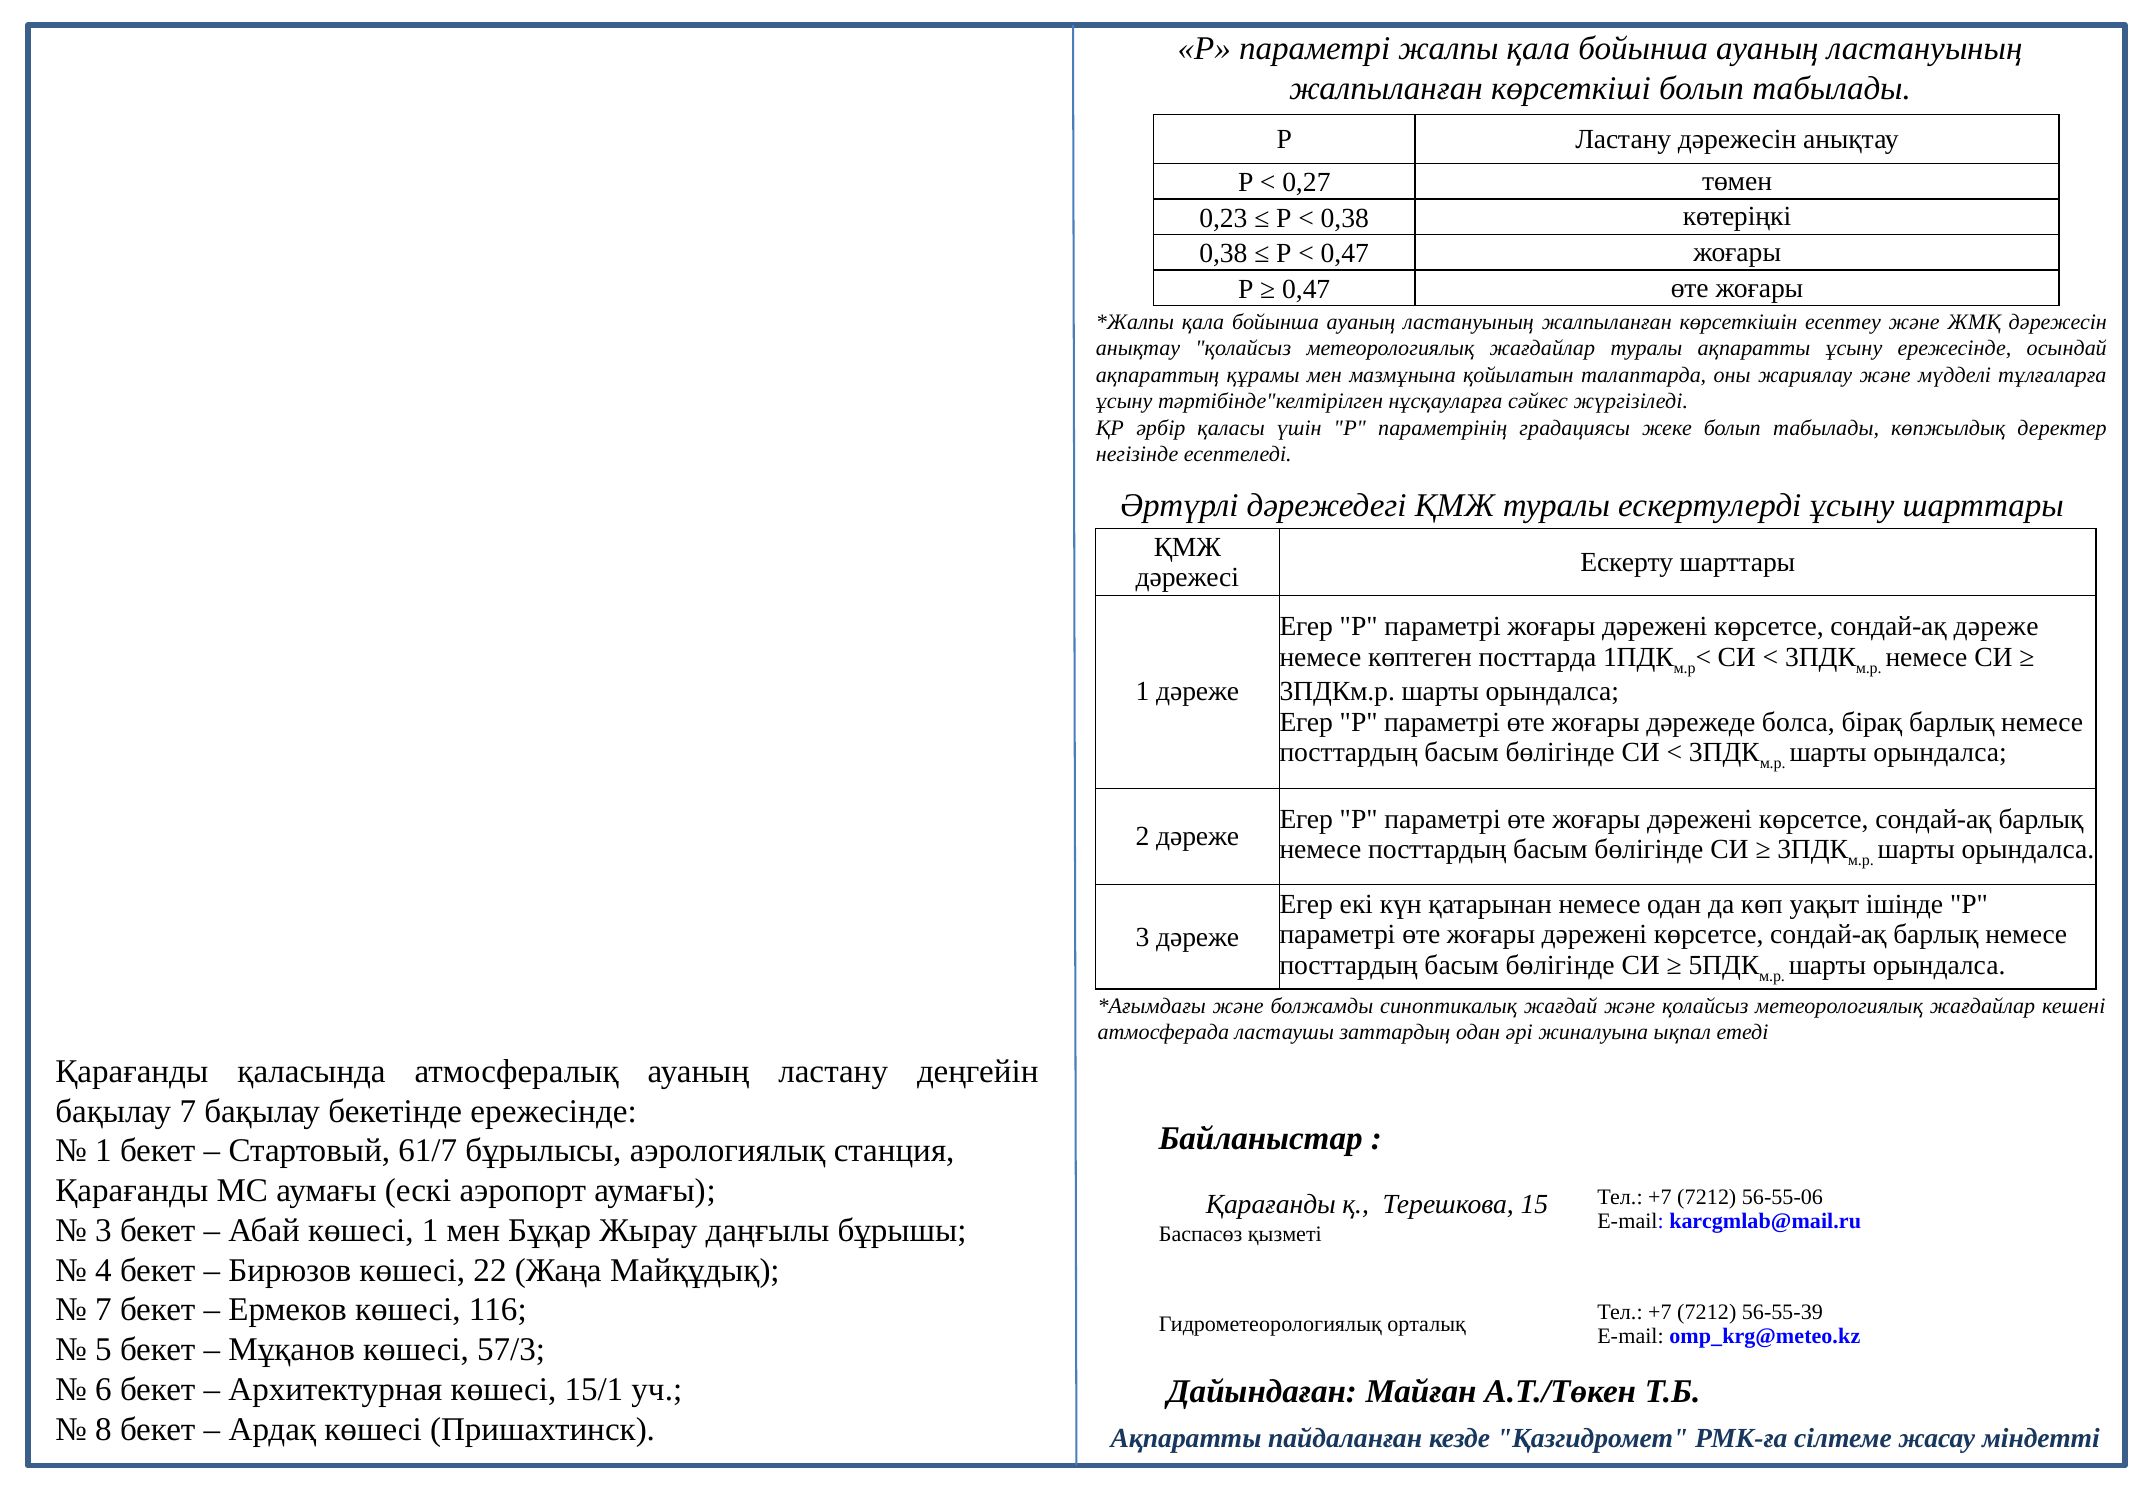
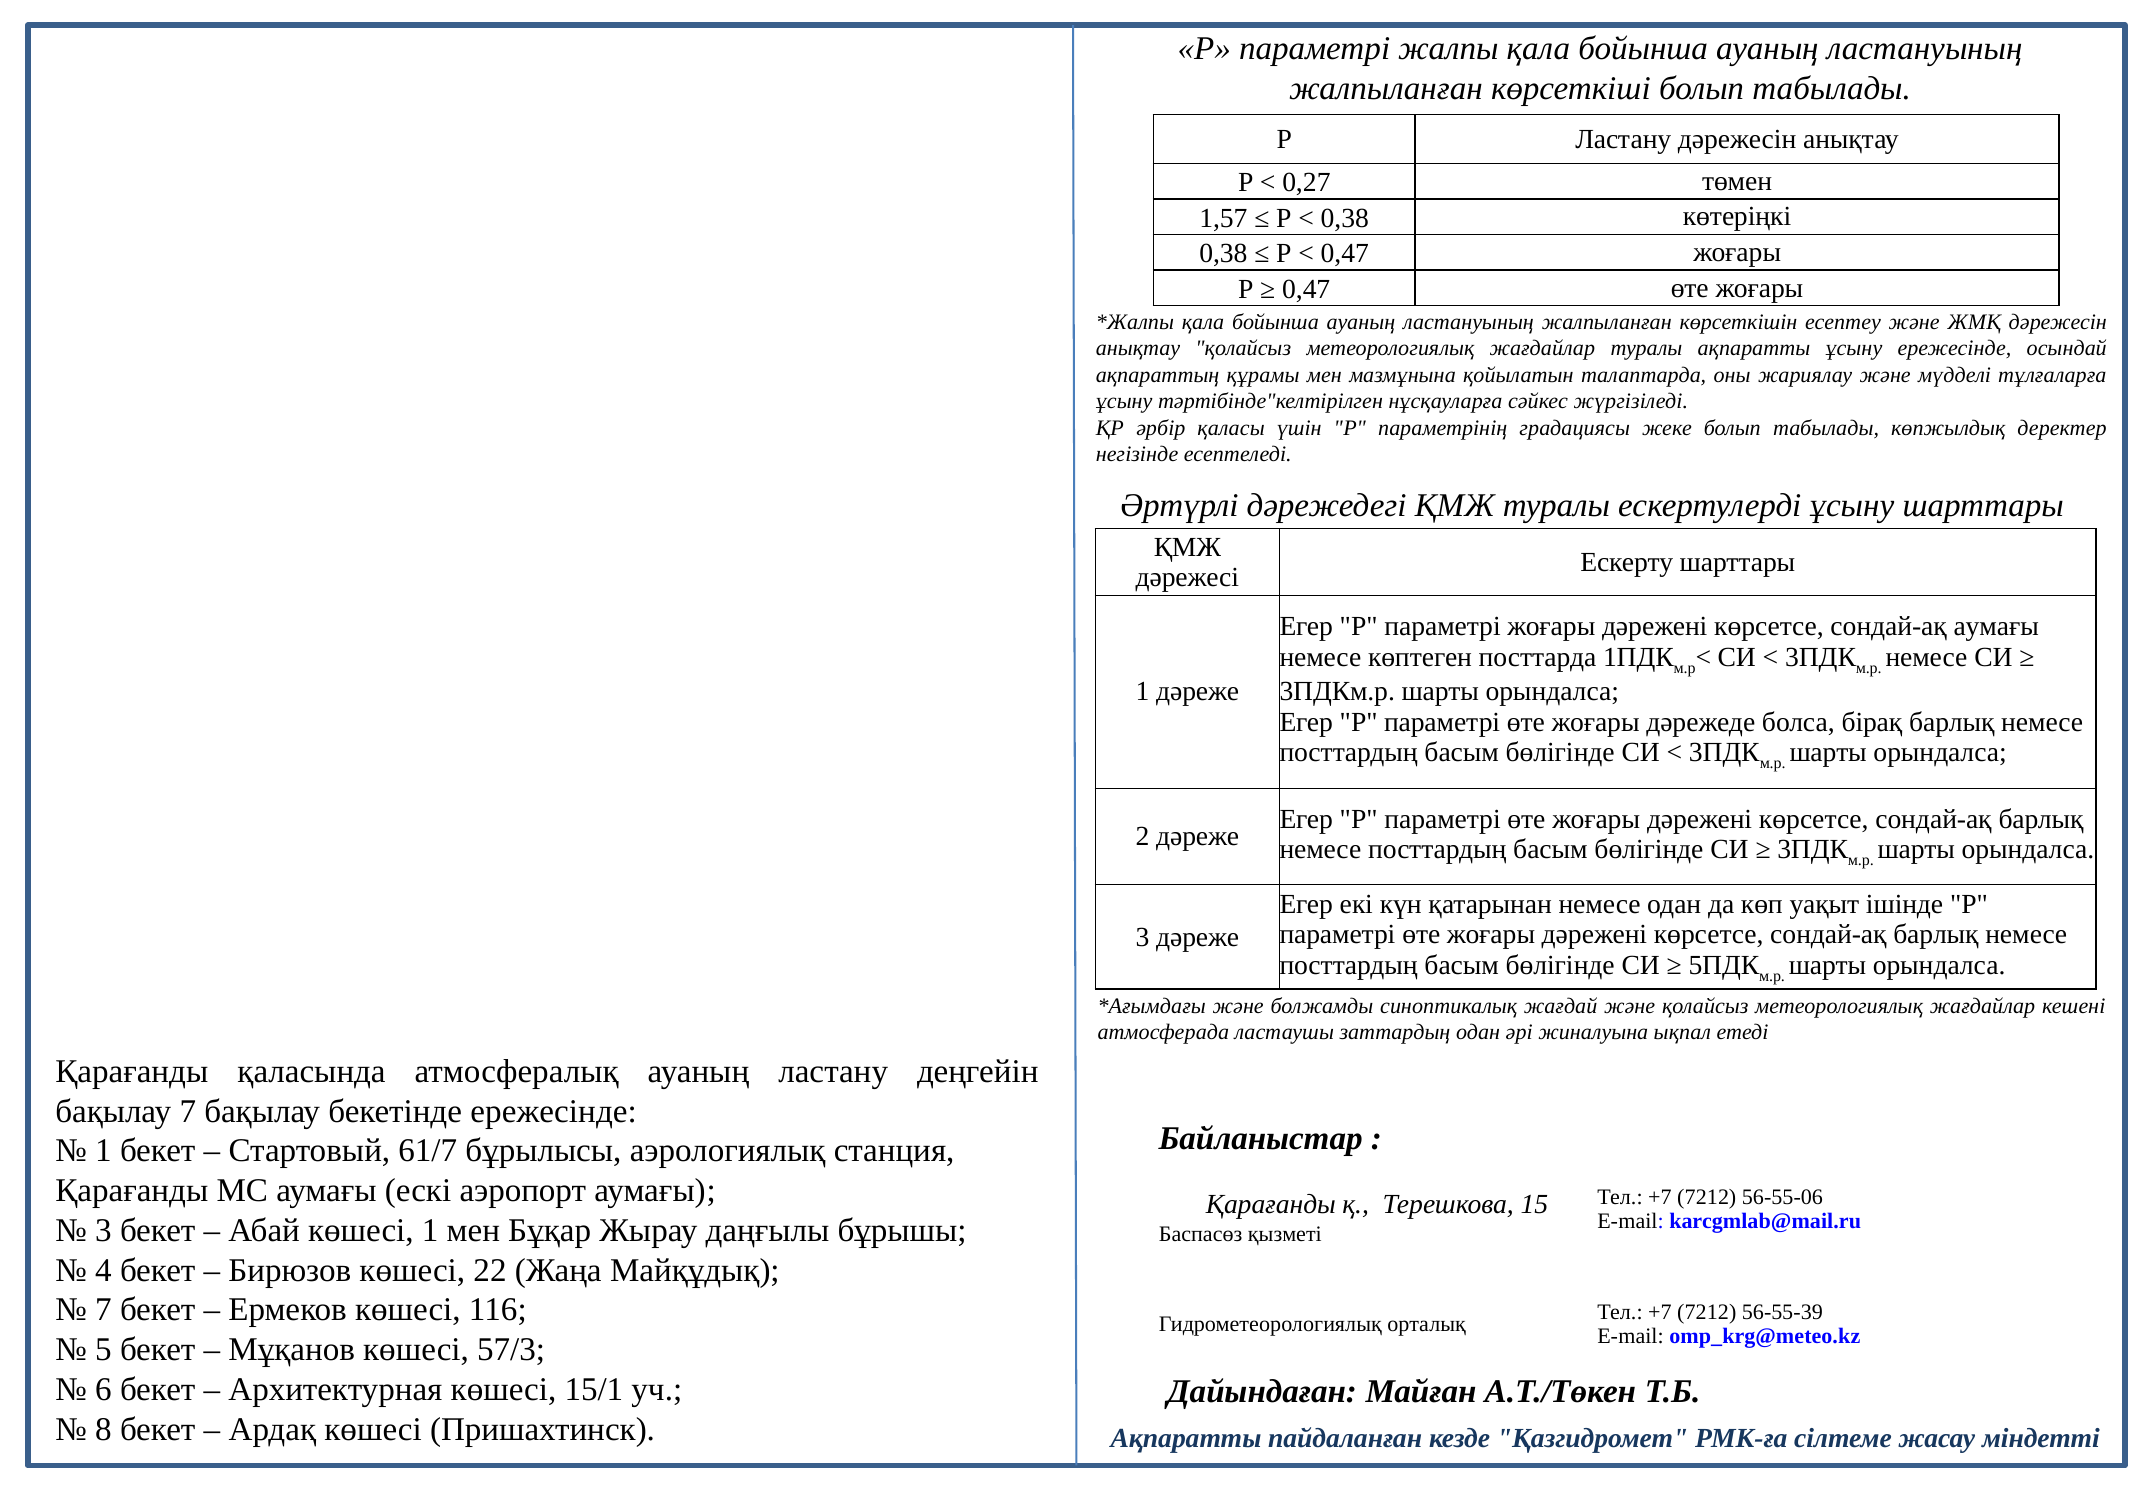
0,23: 0,23 -> 1,57
сондай-ақ дәреже: дәреже -> аумағы
